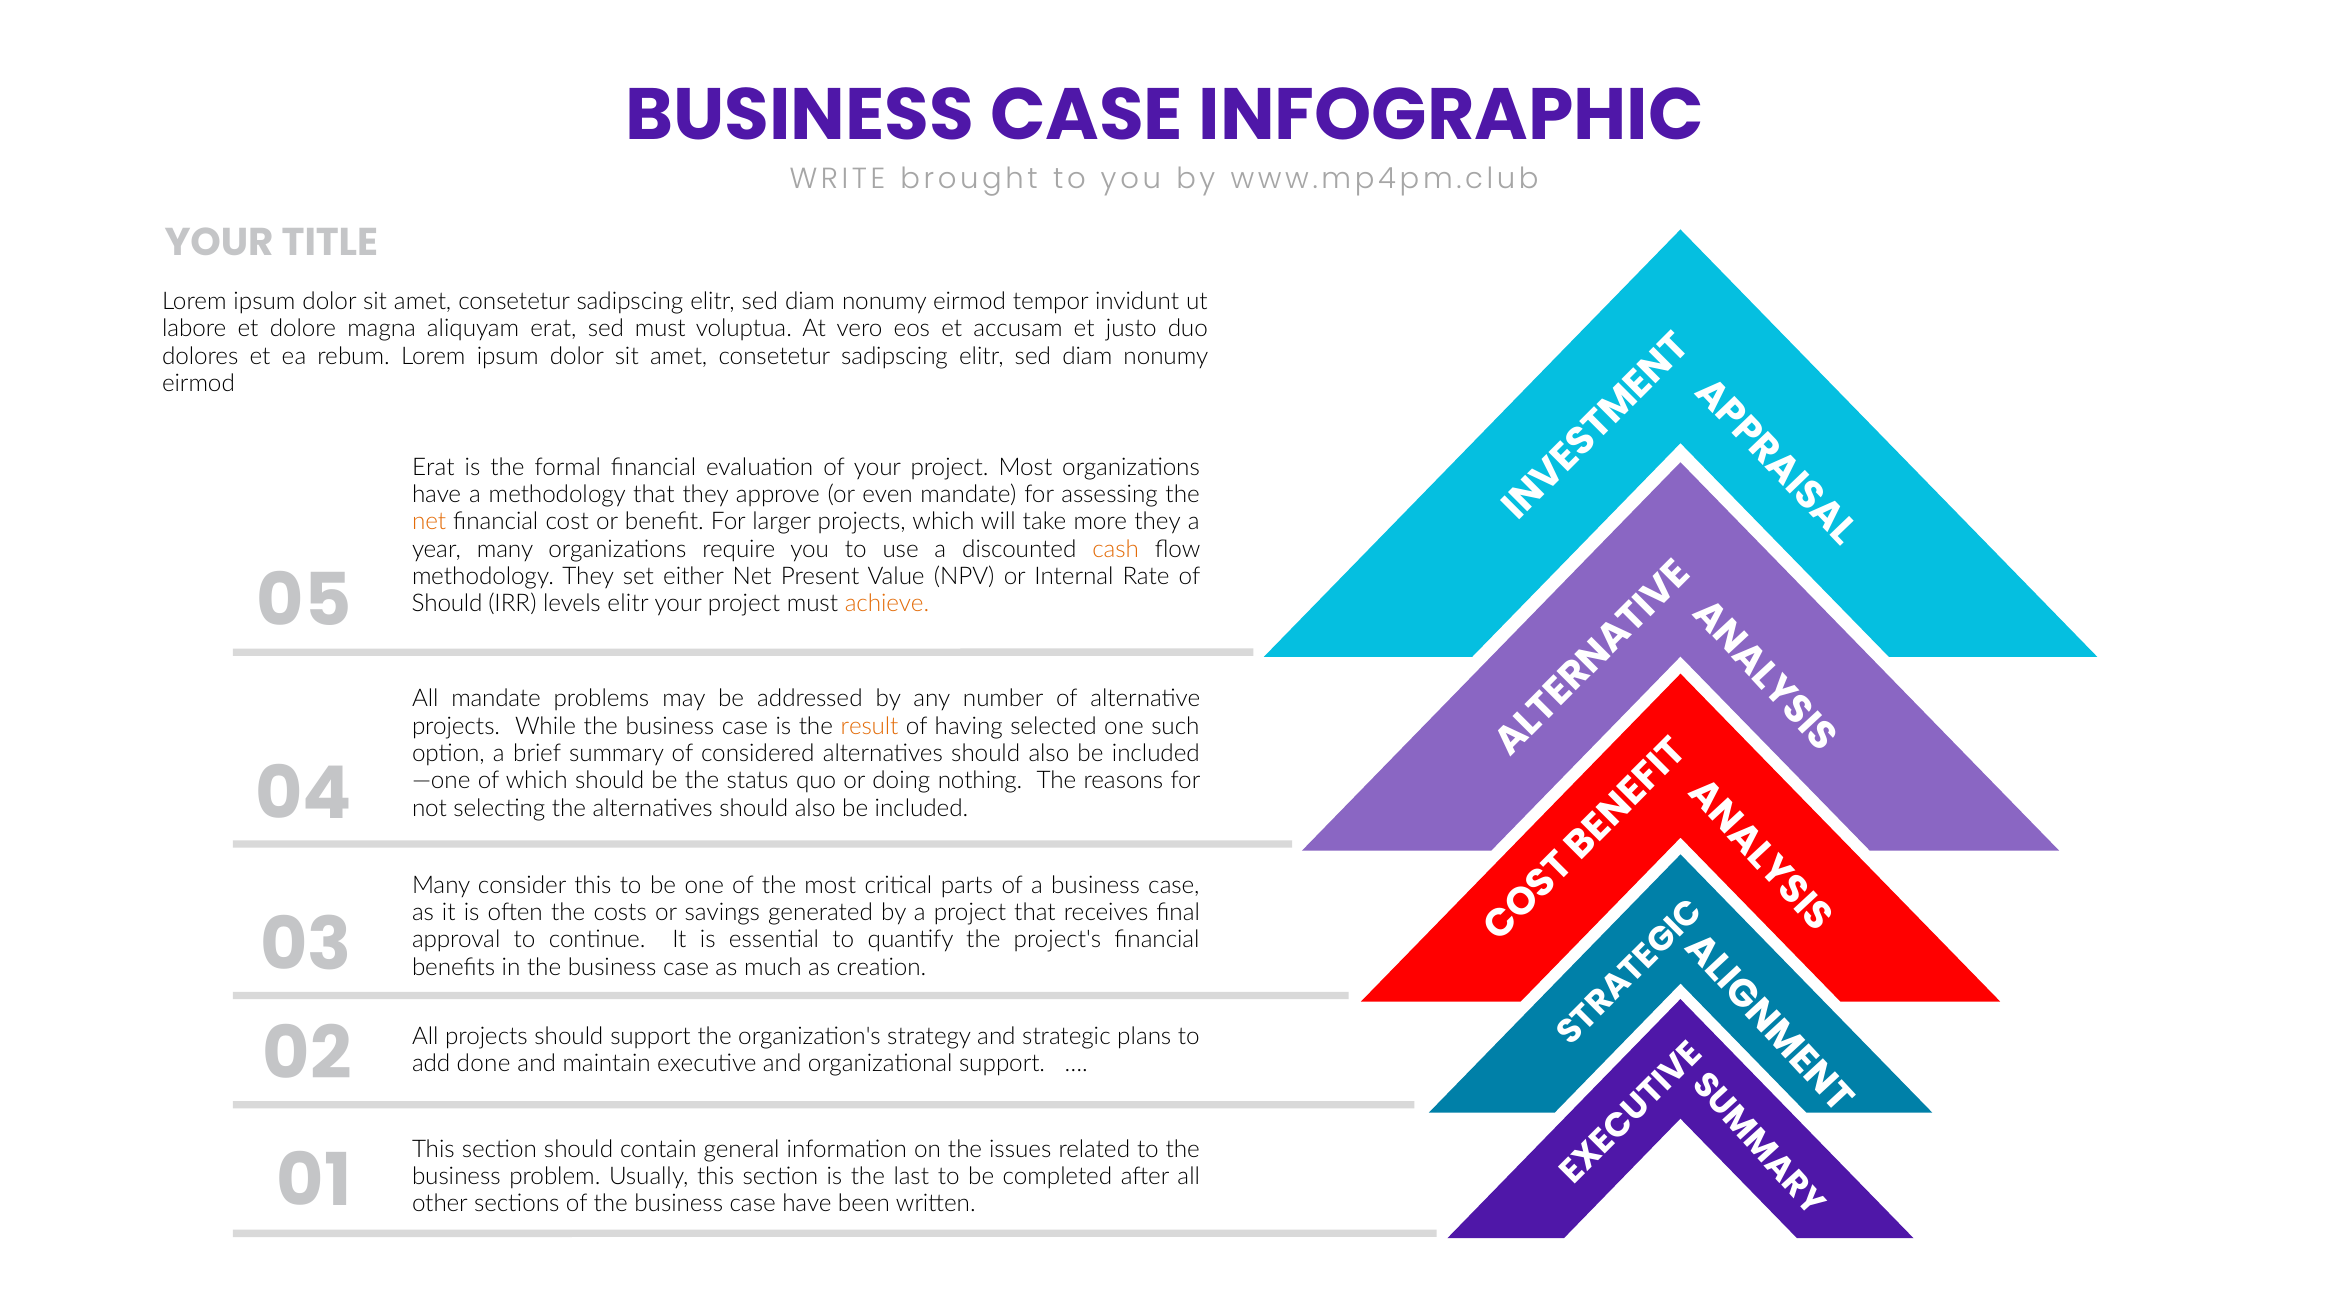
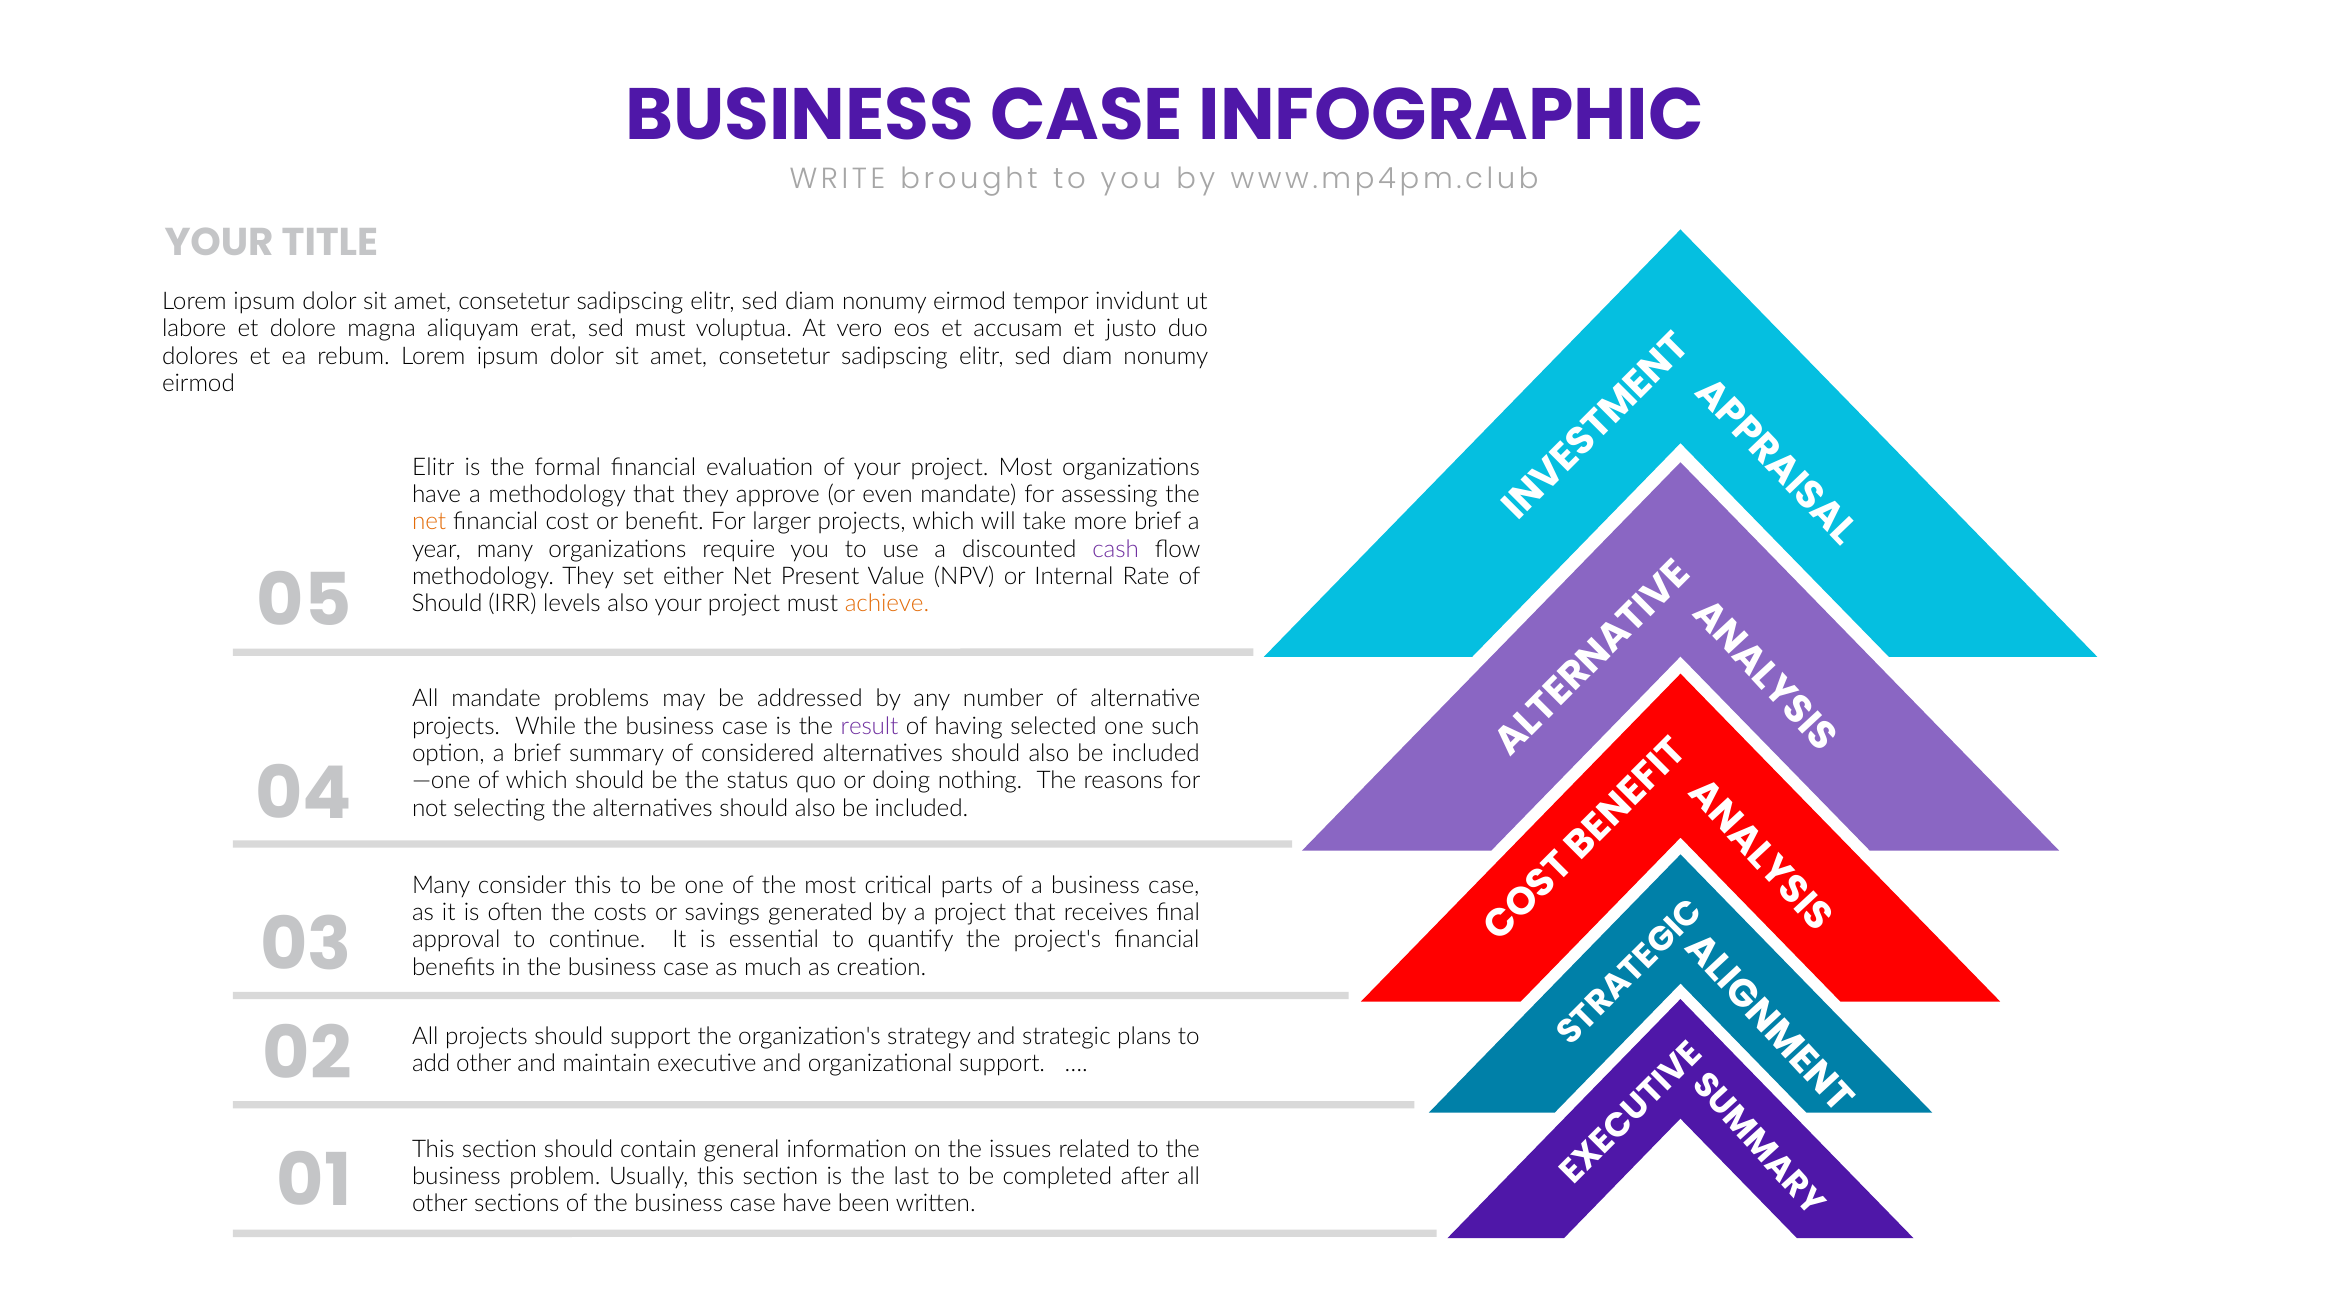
Erat at (433, 467): Erat -> Elitr
more they: they -> brief
cash colour: orange -> purple
levels elitr: elitr -> also
result colour: orange -> purple
add done: done -> other
